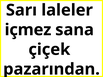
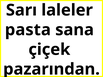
içmez: içmez -> pasta
